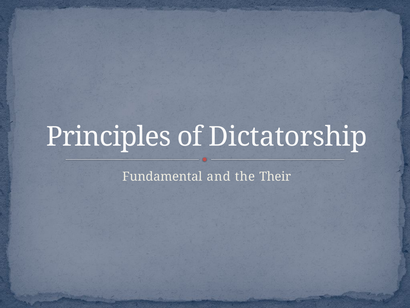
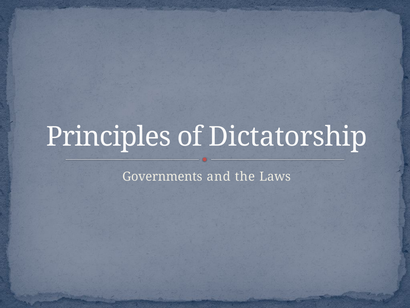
Fundamental: Fundamental -> Governments
Their: Their -> Laws
